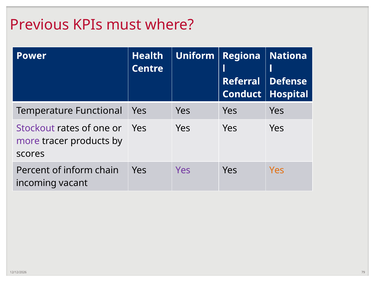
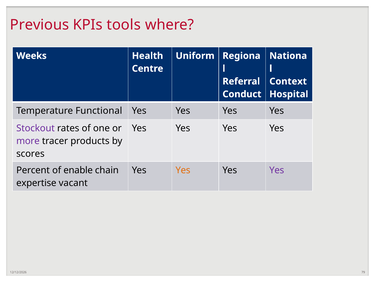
must: must -> tools
Power: Power -> Weeks
Defense: Defense -> Context
inform: inform -> enable
Yes at (183, 170) colour: purple -> orange
Yes at (277, 170) colour: orange -> purple
incoming: incoming -> expertise
